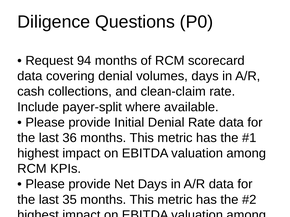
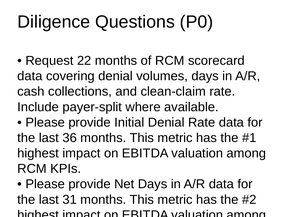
94: 94 -> 22
35: 35 -> 31
